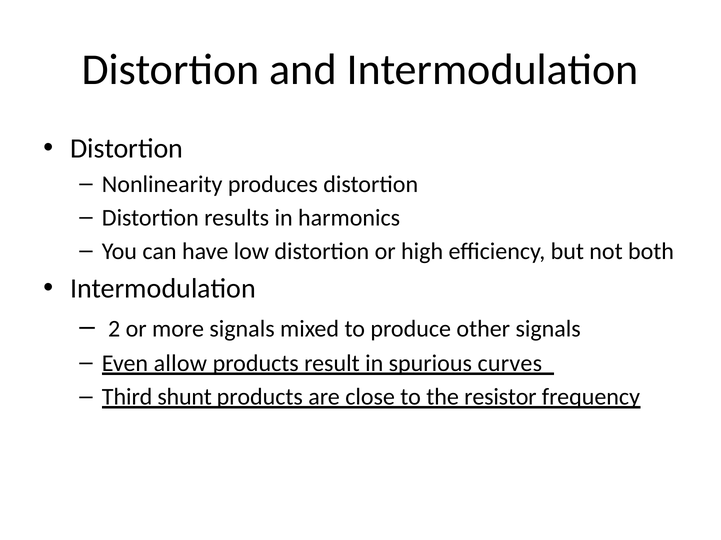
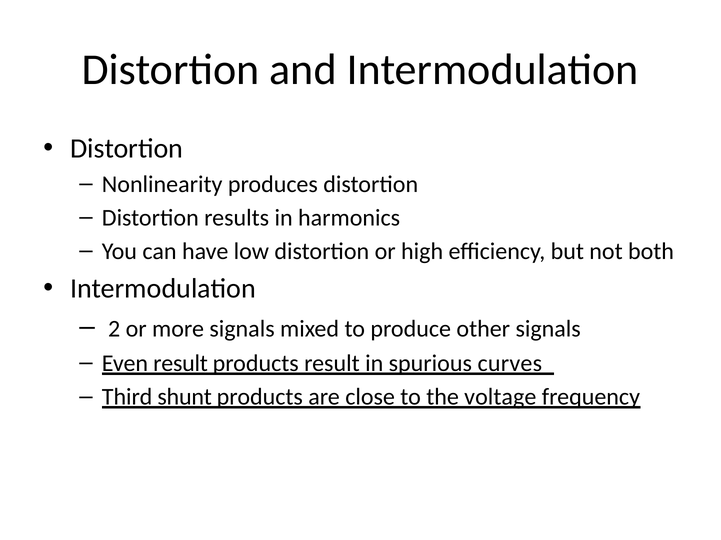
Even allow: allow -> result
resistor: resistor -> voltage
